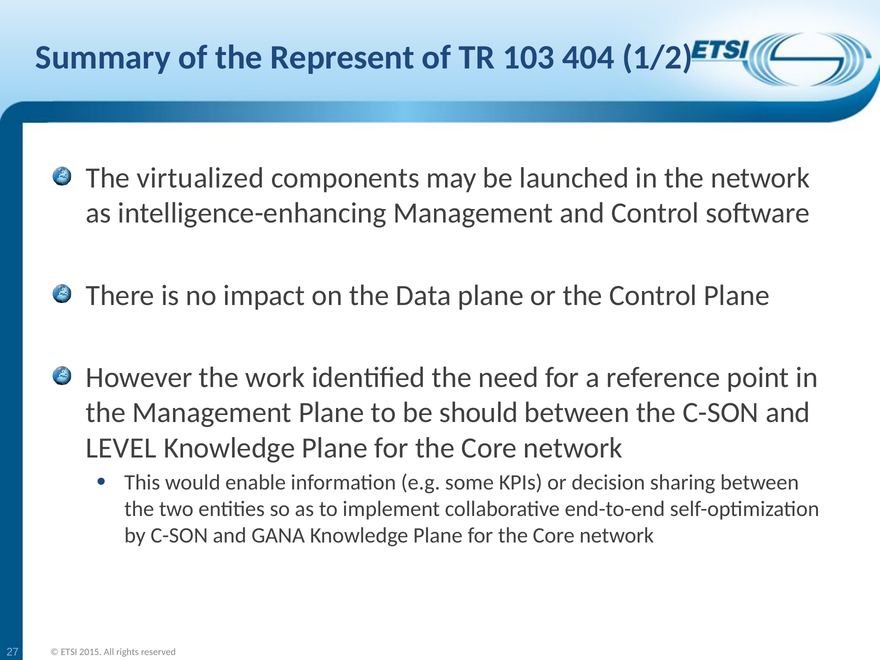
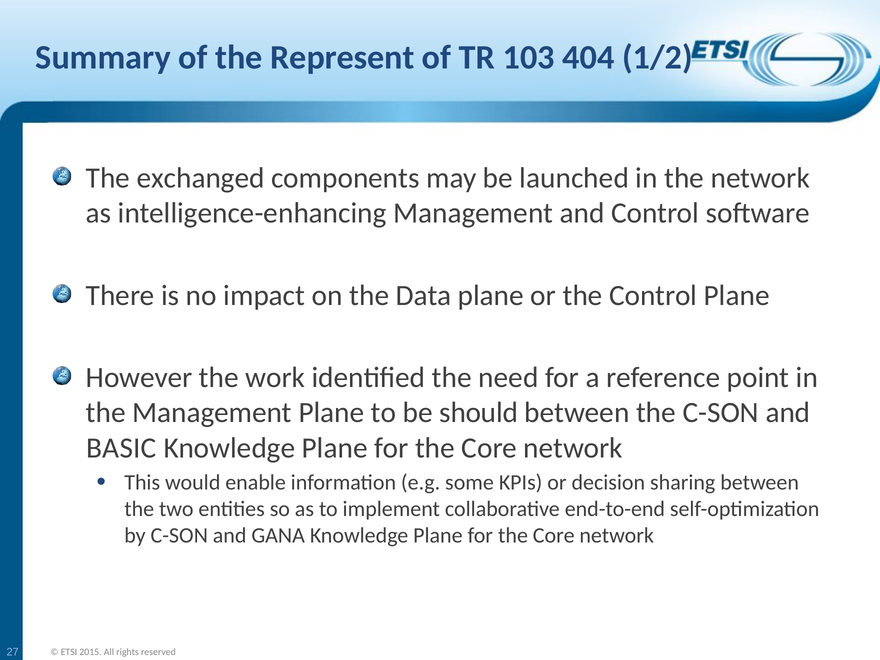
virtualized: virtualized -> exchanged
LEVEL: LEVEL -> BASIC
